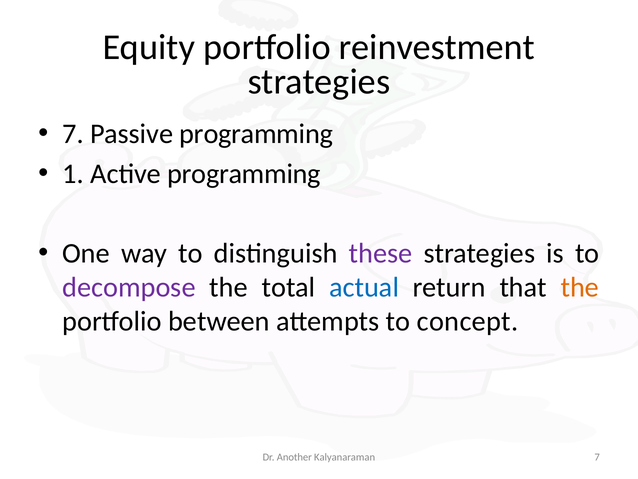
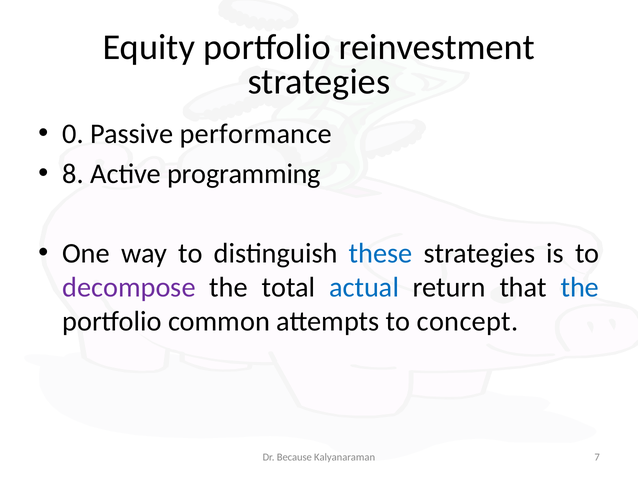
7 at (73, 134): 7 -> 0
Passive programming: programming -> performance
1: 1 -> 8
these colour: purple -> blue
the at (580, 287) colour: orange -> blue
between: between -> common
Another: Another -> Because
